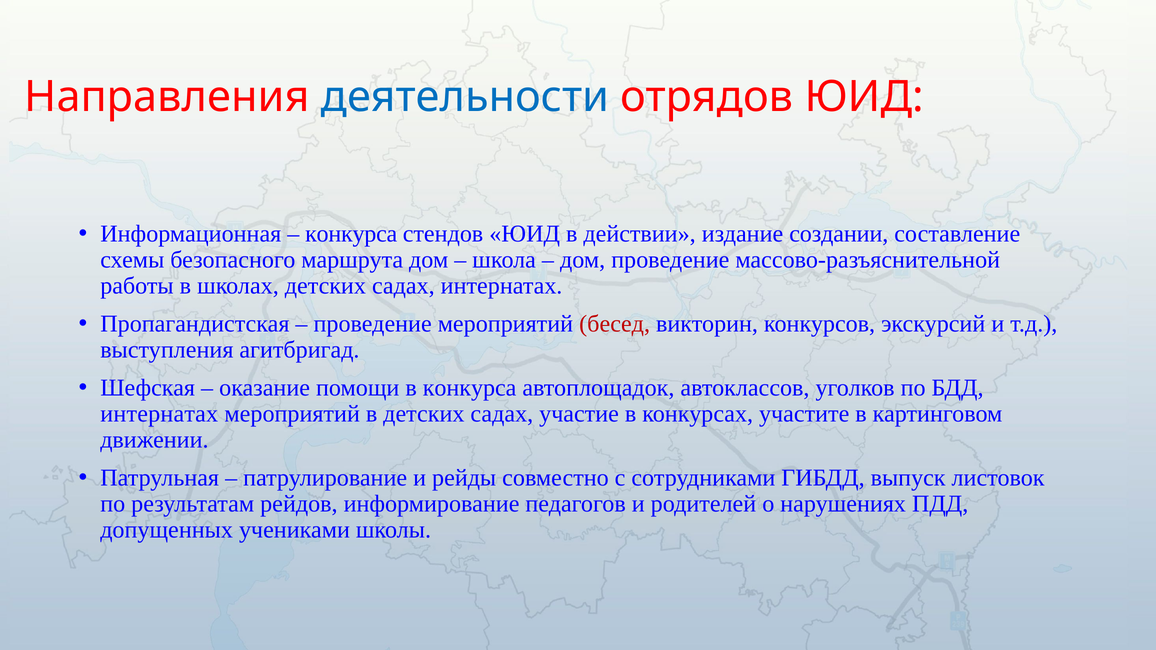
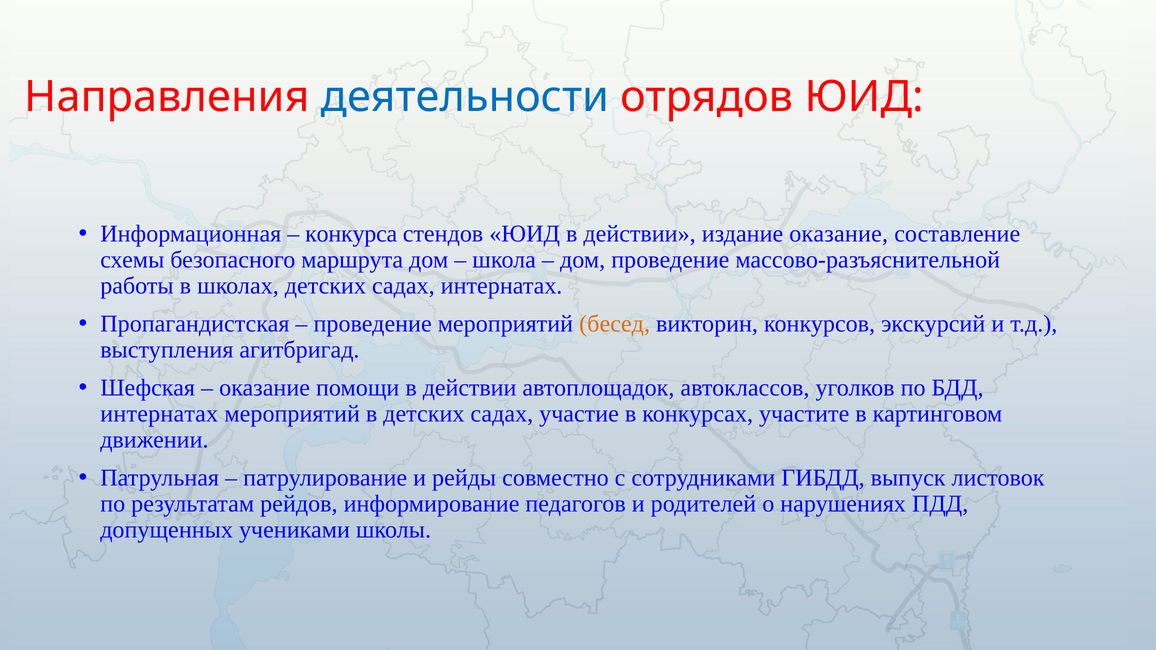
издание создании: создании -> оказание
бесед colour: red -> orange
помощи в конкурса: конкурса -> действии
